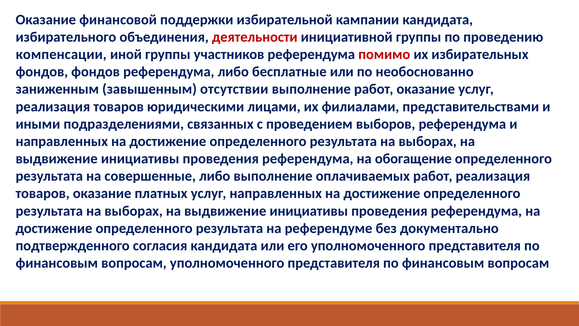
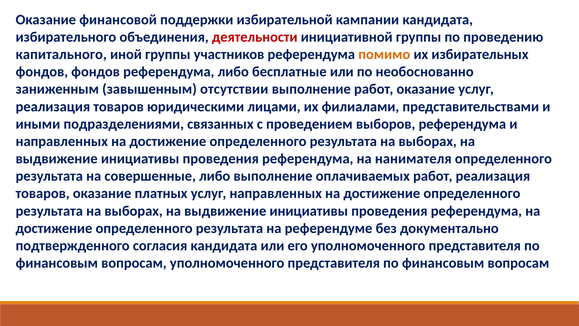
компенсации: компенсации -> капитального
помимо colour: red -> orange
обогащение: обогащение -> нанимателя
